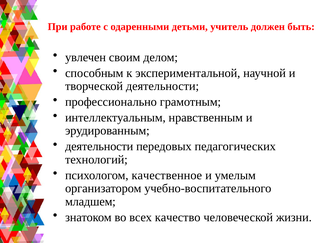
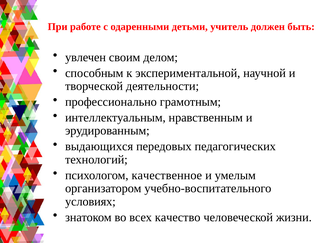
деятельности at (99, 146): деятельности -> выдающихся
младшем: младшем -> условиях
